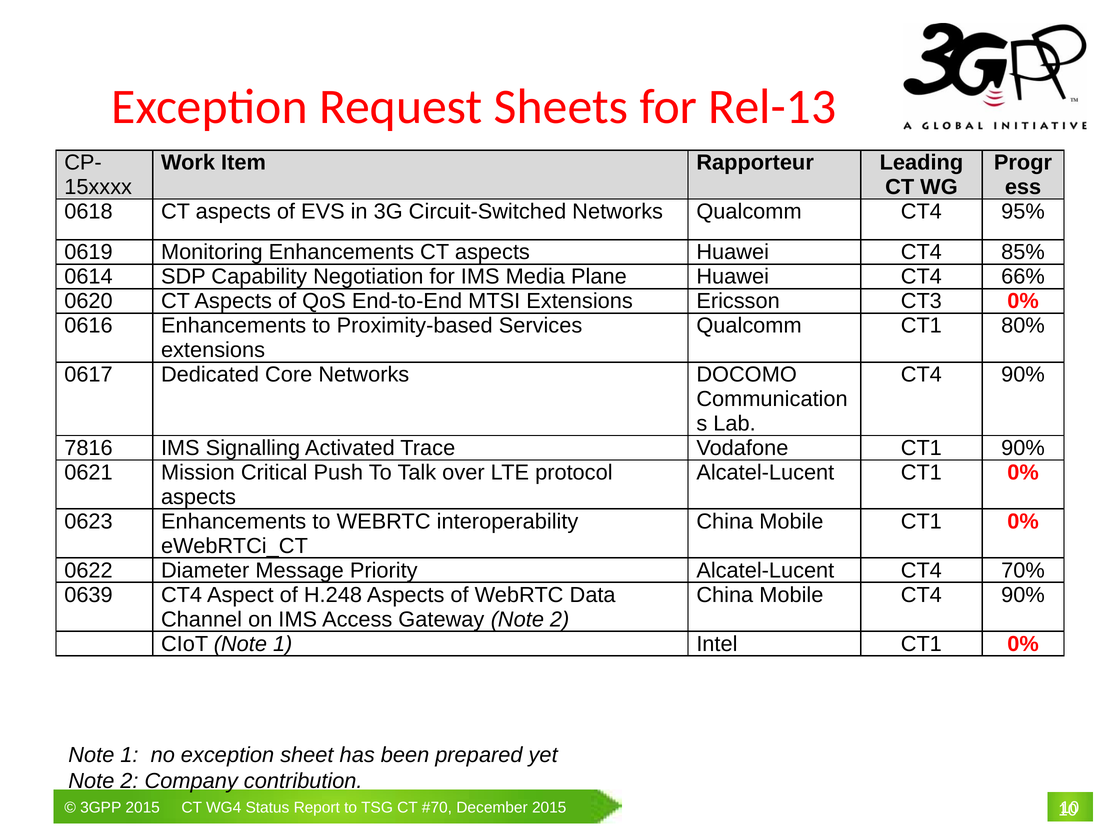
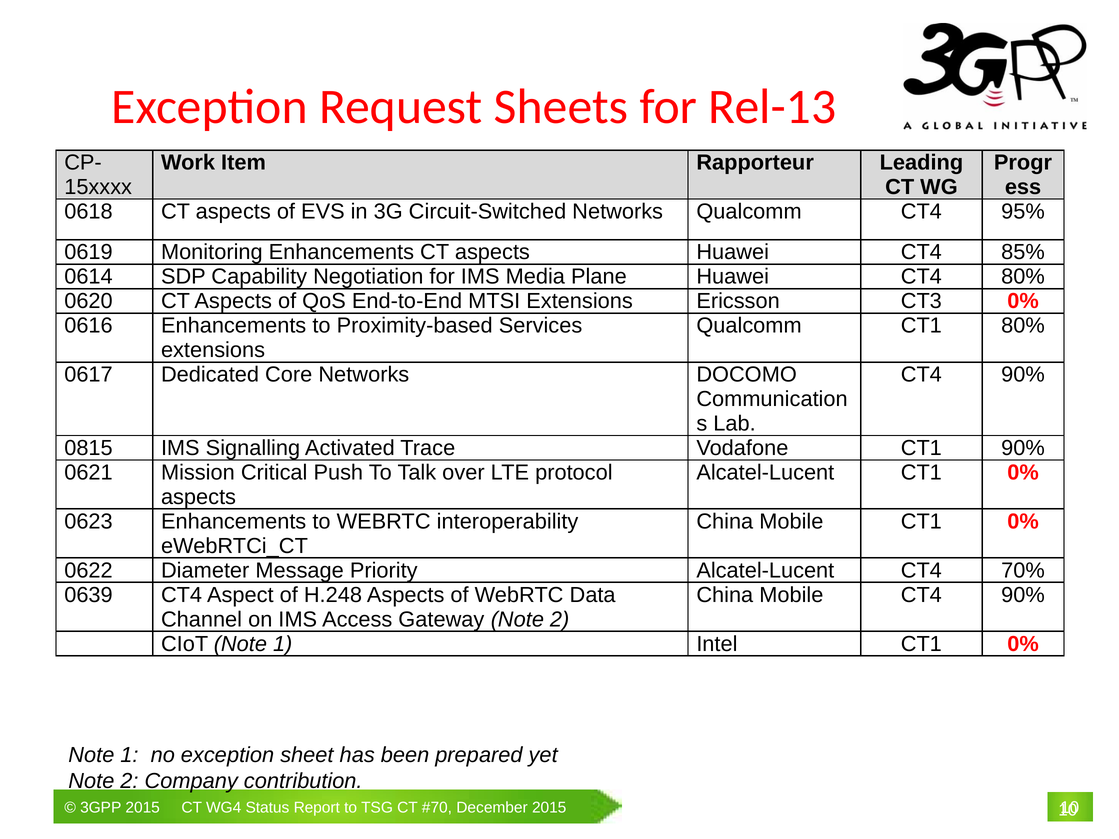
CT4 66%: 66% -> 80%
7816: 7816 -> 0815
